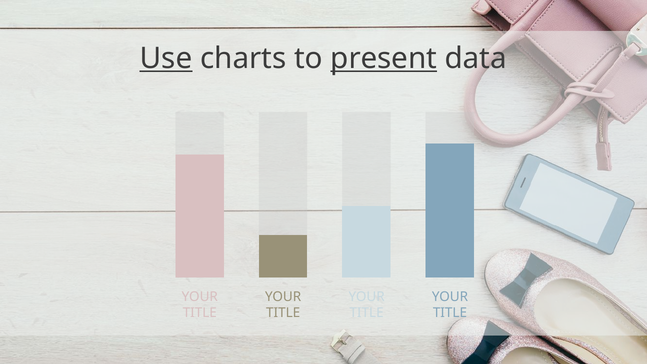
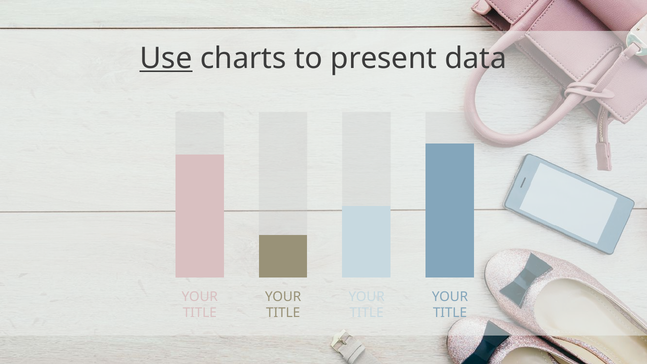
present underline: present -> none
